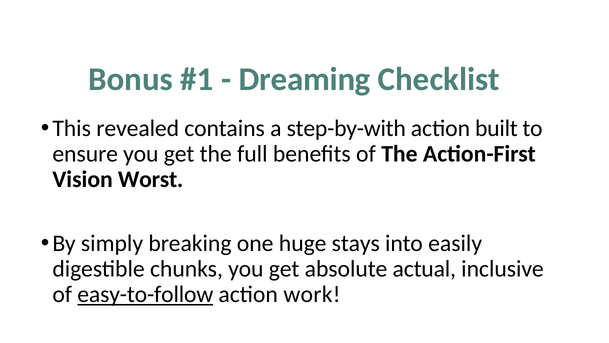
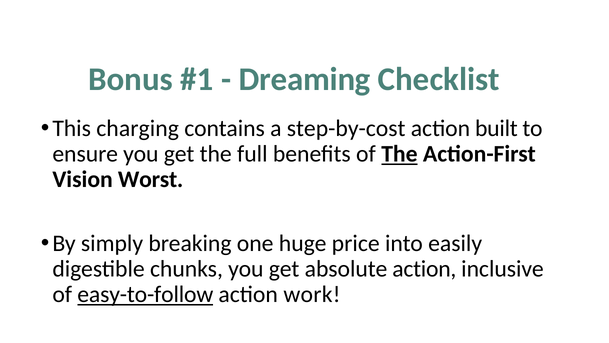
revealed: revealed -> charging
step-by-with: step-by-with -> step-by-cost
The at (399, 154) underline: none -> present
stays: stays -> price
absolute actual: actual -> action
